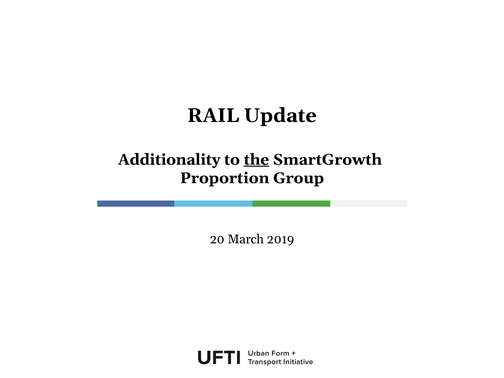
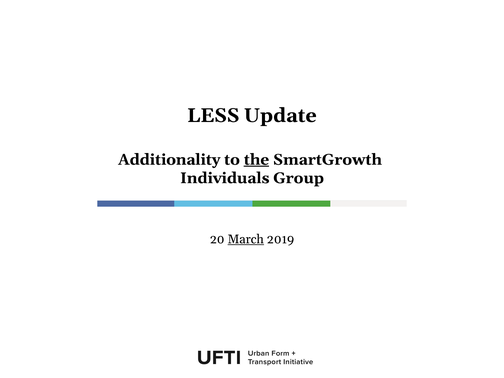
RAIL: RAIL -> LESS
Proportion: Proportion -> Individuals
March underline: none -> present
